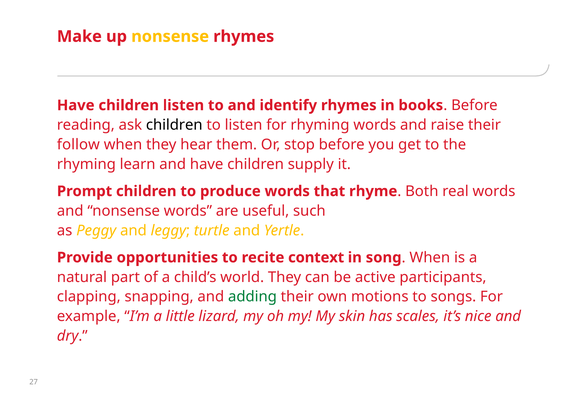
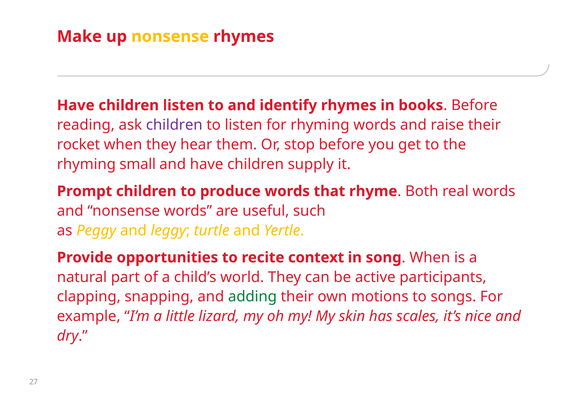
children at (174, 125) colour: black -> purple
follow: follow -> rocket
learn: learn -> small
